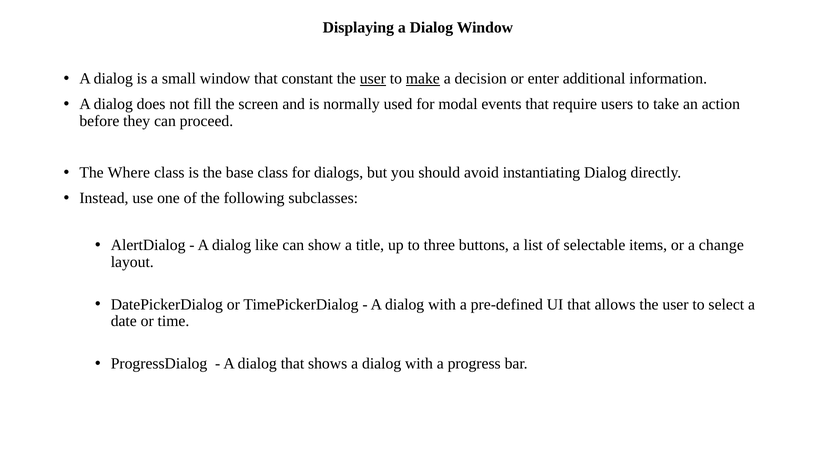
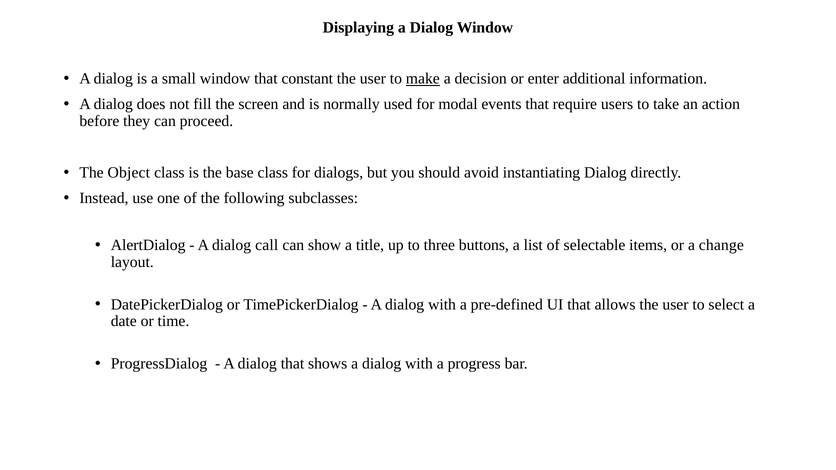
user at (373, 79) underline: present -> none
Where: Where -> Object
like: like -> call
